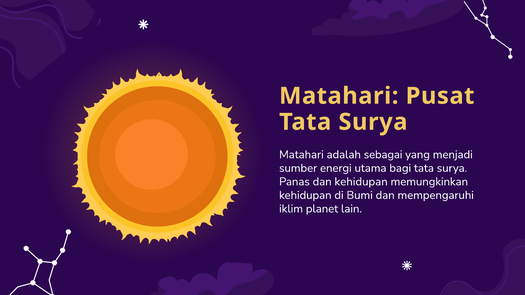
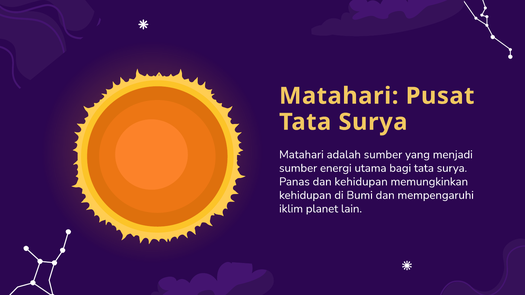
adalah sebagai: sebagai -> sumber
